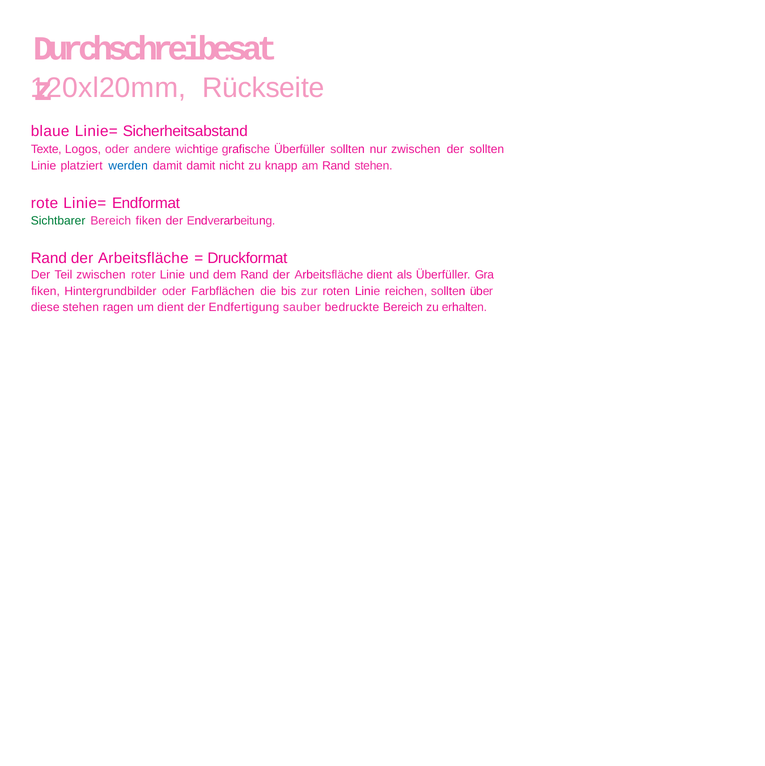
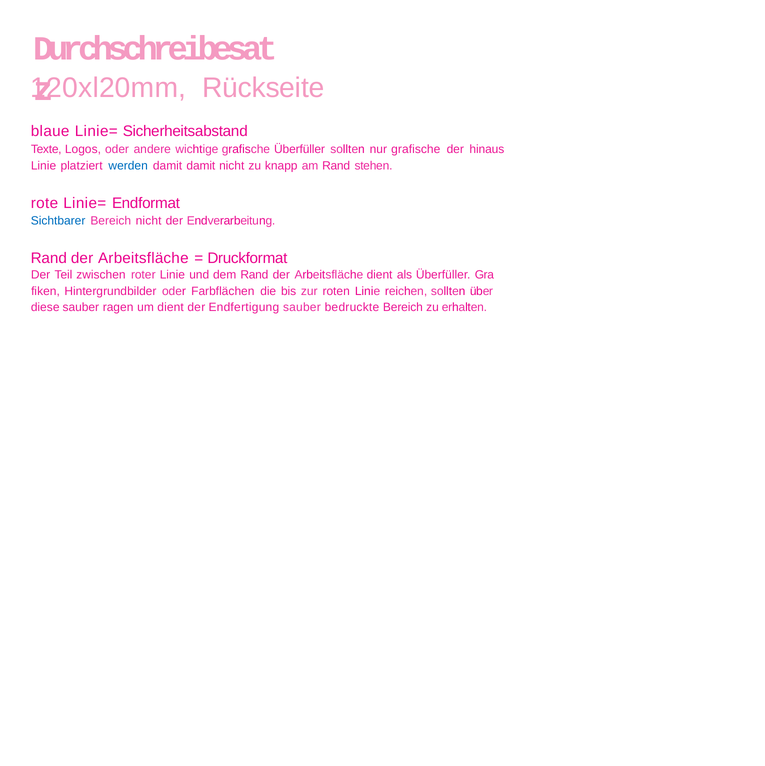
nur zwischen: zwischen -> grafische
der sollten: sollten -> hinaus
Sichtbarer colour: green -> blue
Bereich fiken: fiken -> nicht
diese stehen: stehen -> sauber
